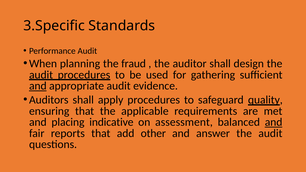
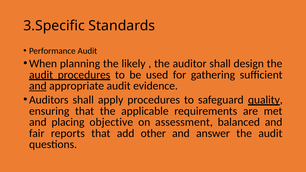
fraud: fraud -> likely
indicative: indicative -> objective
and at (274, 122) underline: present -> none
